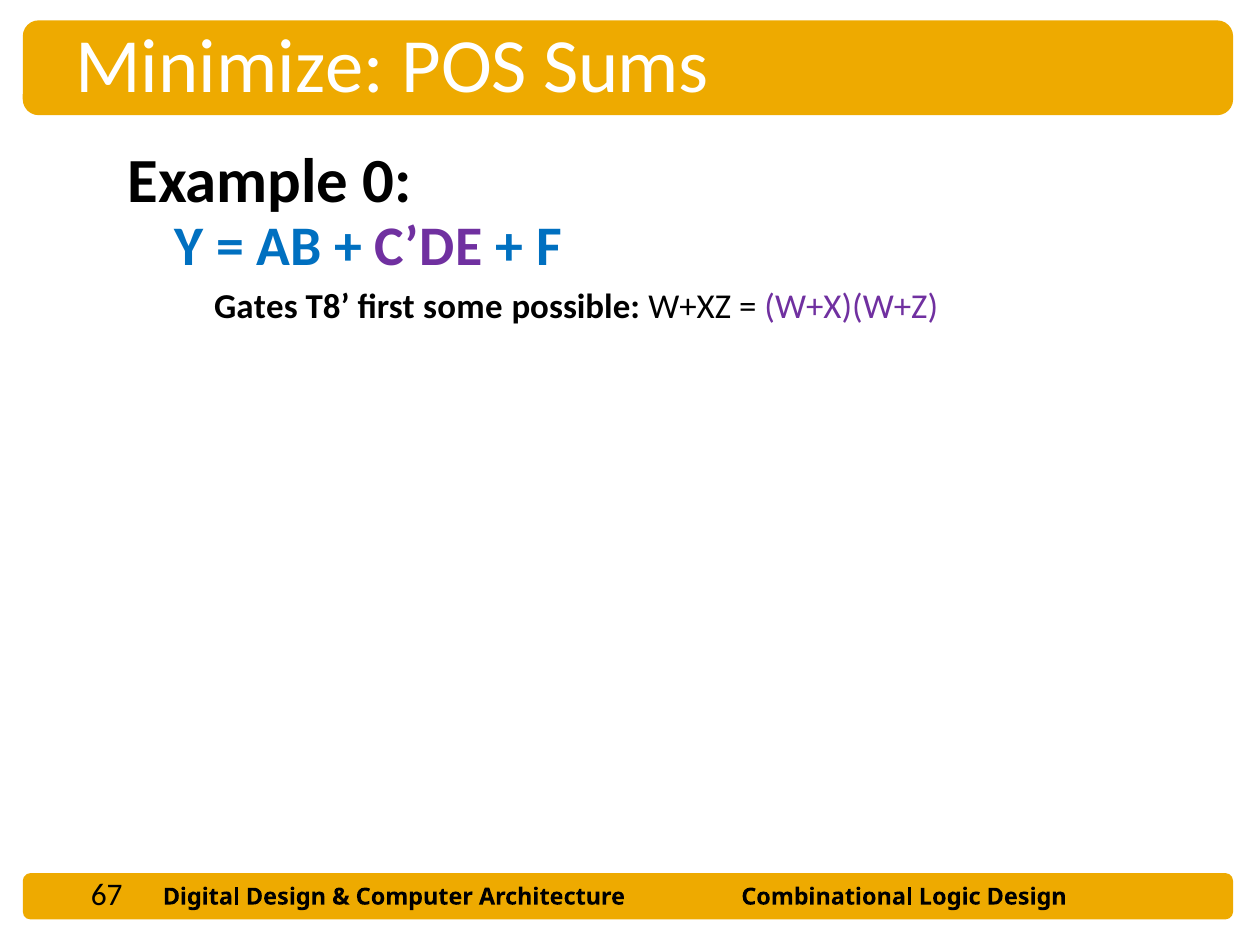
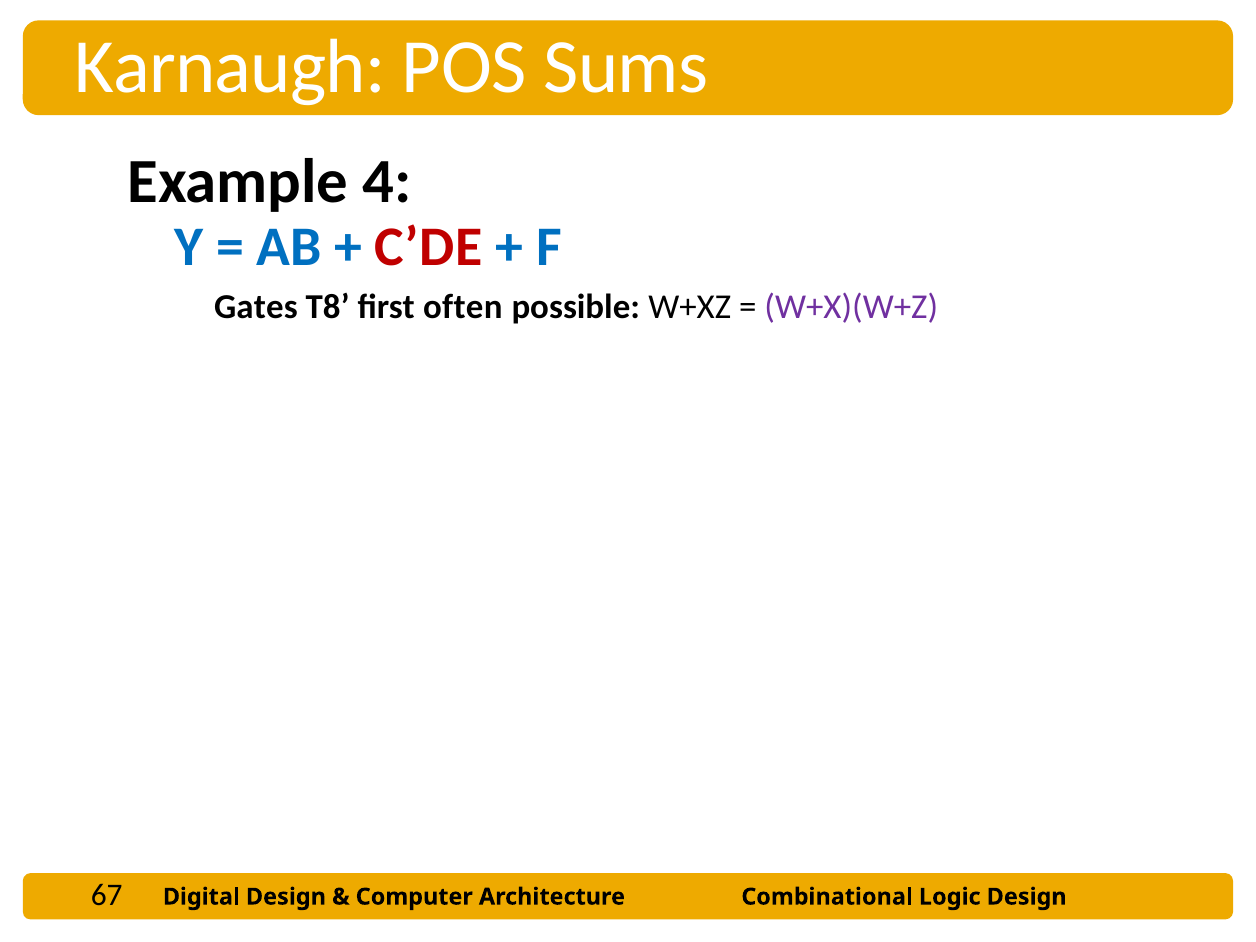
Minimize: Minimize -> Karnaugh
0: 0 -> 4
C’DE colour: purple -> red
some: some -> often
